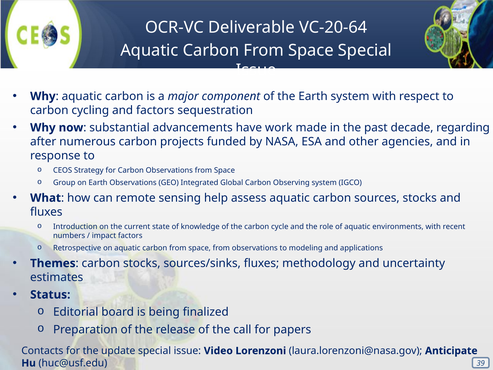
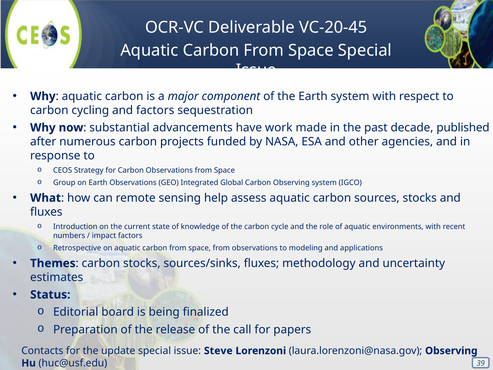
VC-20-64: VC-20-64 -> VC-20-45
regarding: regarding -> published
Video: Video -> Steve
laura.lorenzoni@nasa.gov Anticipate: Anticipate -> Observing
